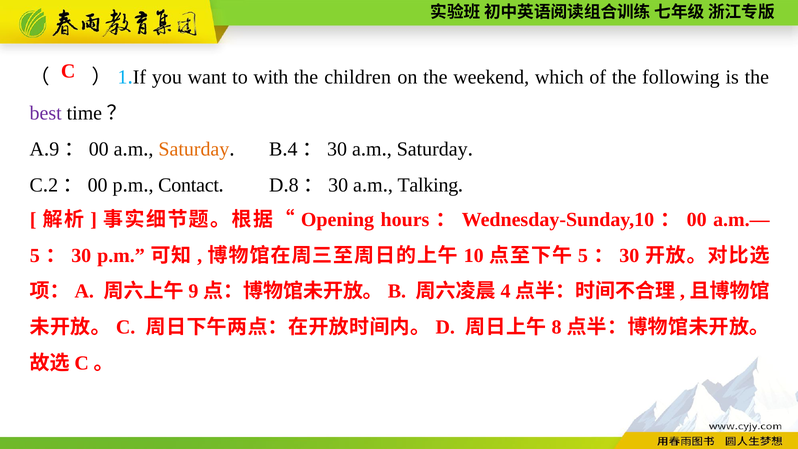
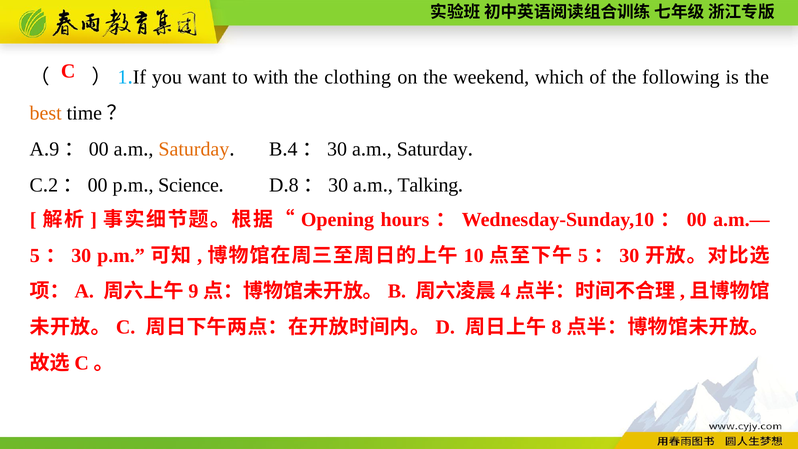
children: children -> clothing
best colour: purple -> orange
Contact: Contact -> Science
